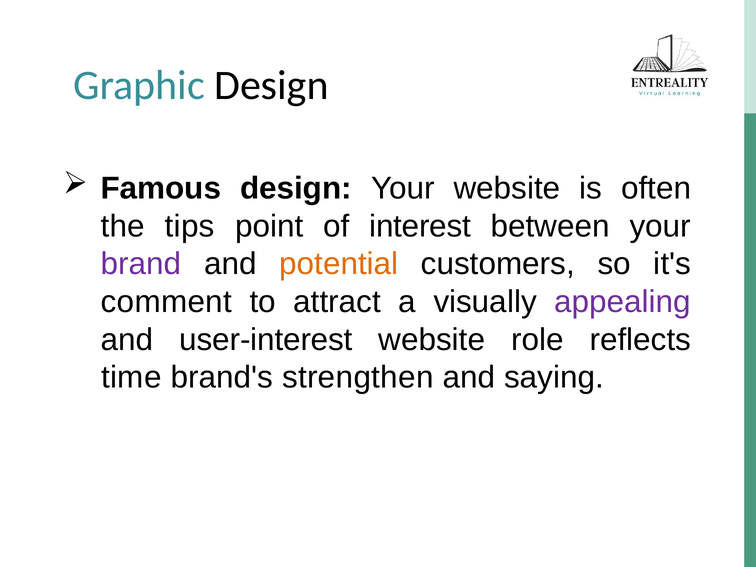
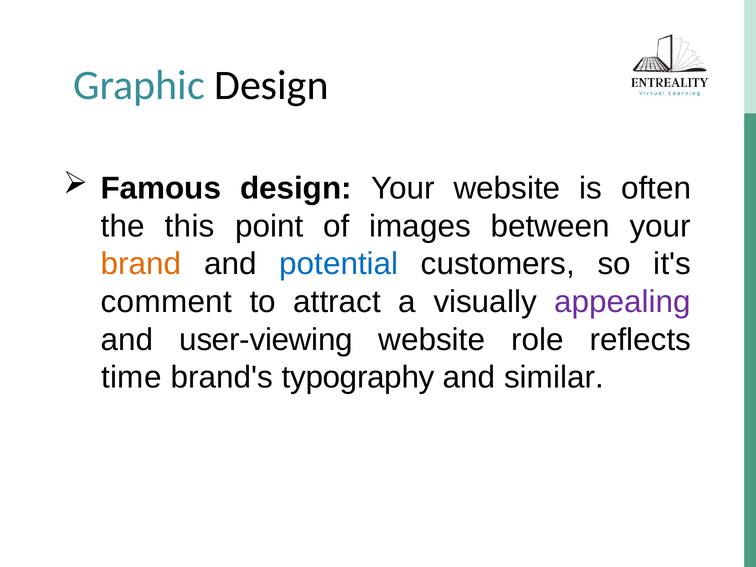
tips: tips -> this
interest: interest -> images
brand colour: purple -> orange
potential colour: orange -> blue
user-interest: user-interest -> user-viewing
strengthen: strengthen -> typography
saying: saying -> similar
